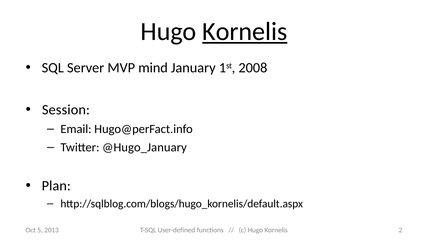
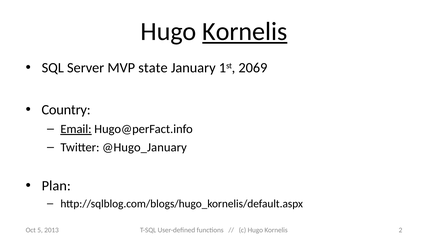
mind: mind -> state
2008: 2008 -> 2069
Session: Session -> Country
Email underline: none -> present
